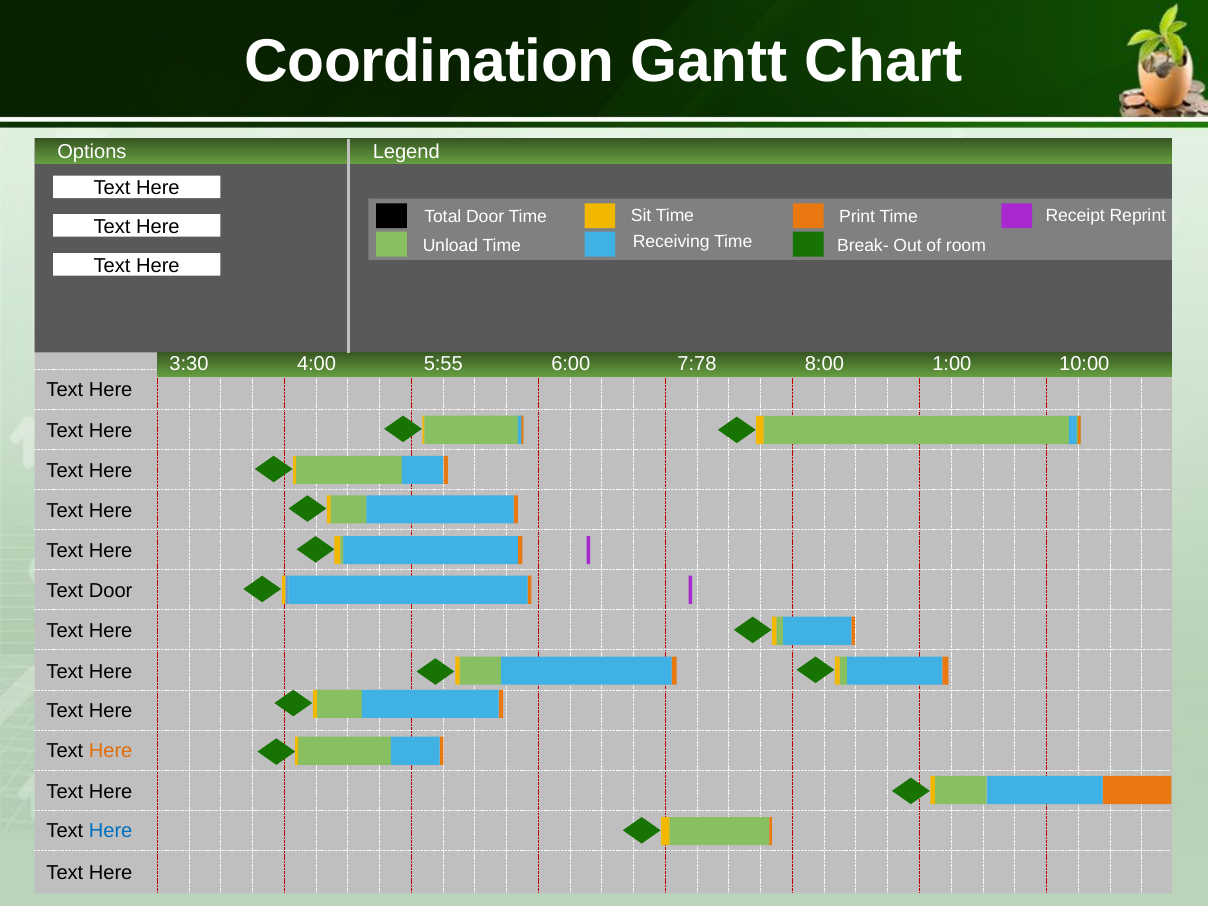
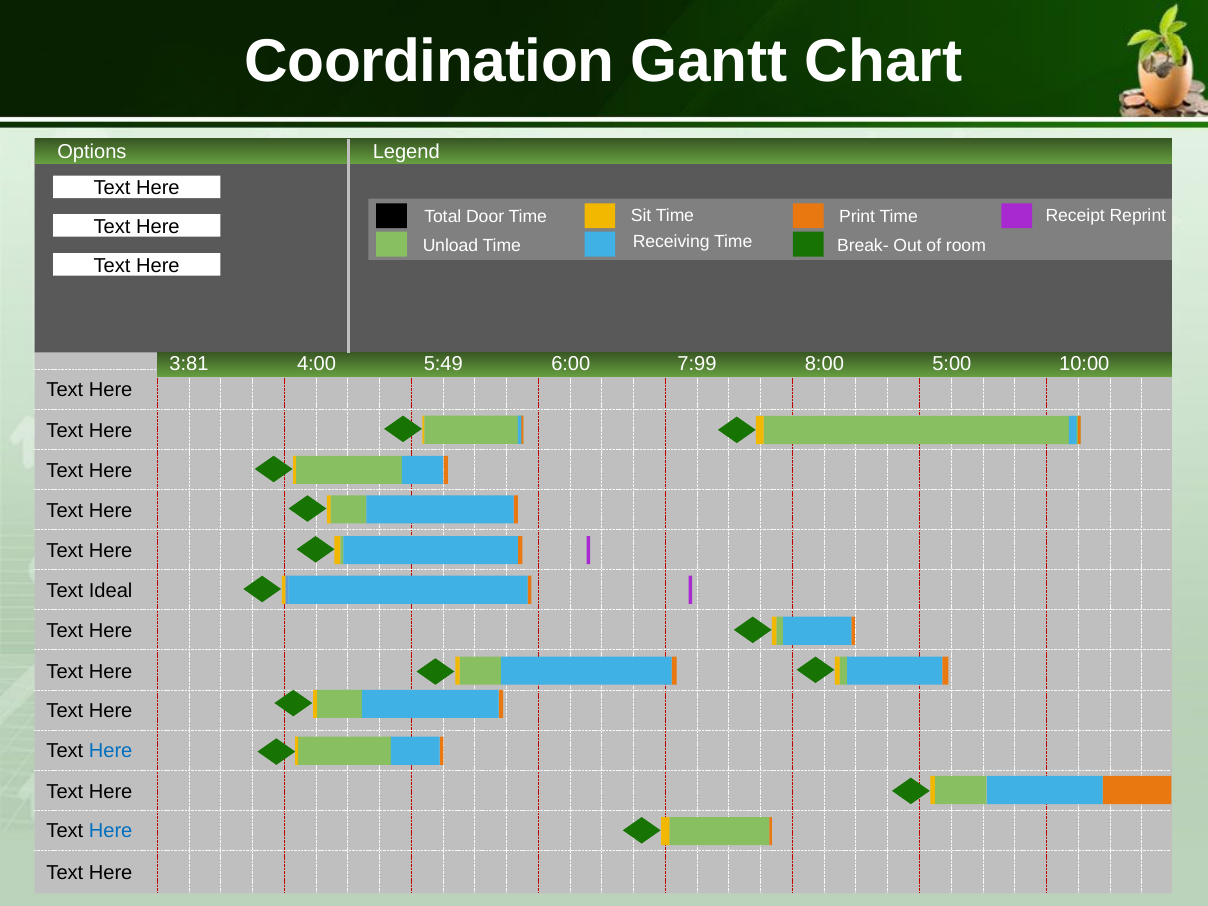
3:30: 3:30 -> 3:81
5:55: 5:55 -> 5:49
7:78: 7:78 -> 7:99
1:00: 1:00 -> 5:00
Text Door: Door -> Ideal
Here at (111, 751) colour: orange -> blue
